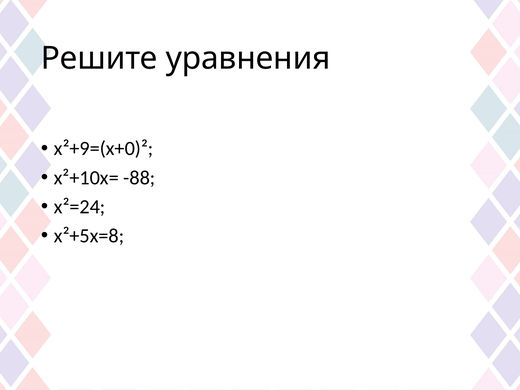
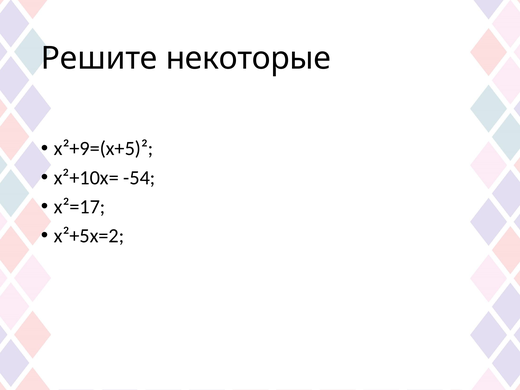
уравнения: уравнения -> некоторые
х²+9=(х+0)²: х²+9=(х+0)² -> х²+9=(х+5)²
-88: -88 -> -54
х²=24: х²=24 -> х²=17
х²+5х=8: х²+5х=8 -> х²+5х=2
